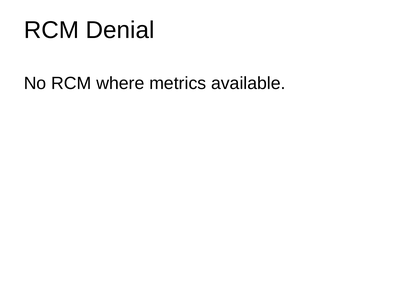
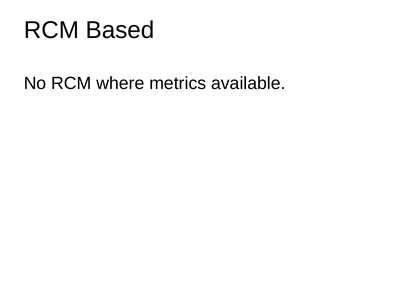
Denial: Denial -> Based
